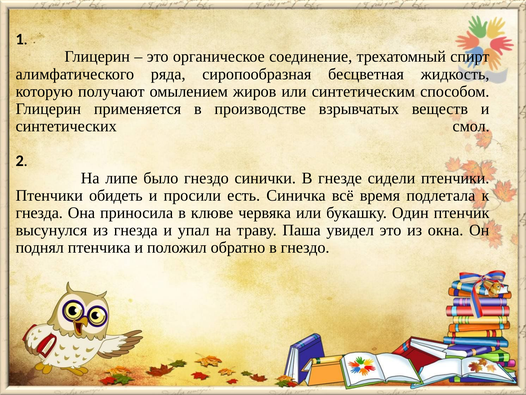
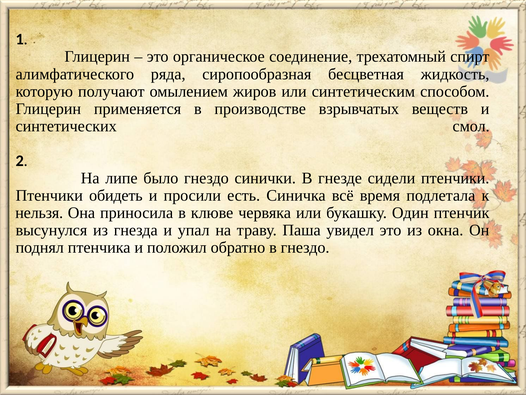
гнезда at (39, 213): гнезда -> нельзя
